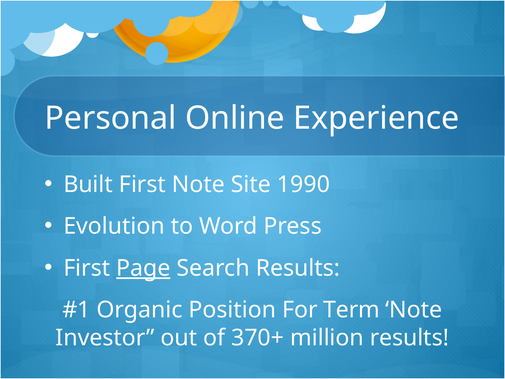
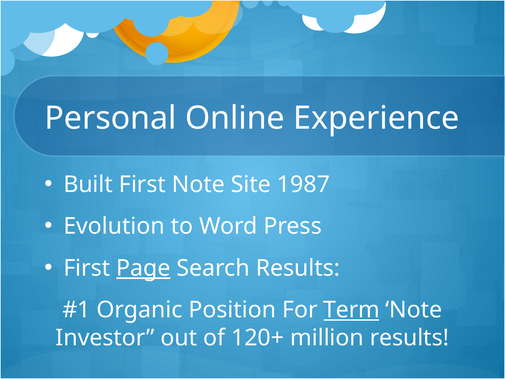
1990: 1990 -> 1987
Term underline: none -> present
370+: 370+ -> 120+
